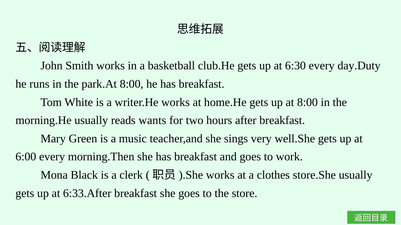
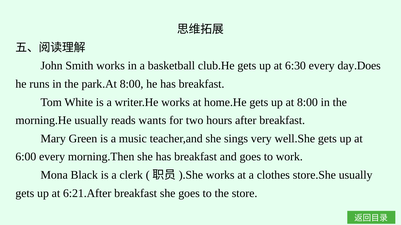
day.Duty: day.Duty -> day.Does
6:33.After: 6:33.After -> 6:21.After
